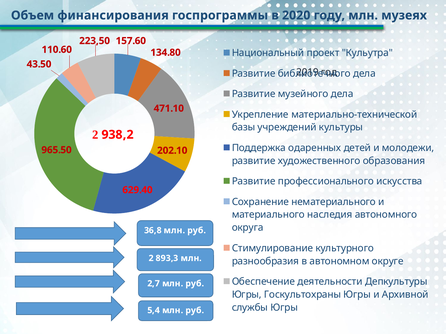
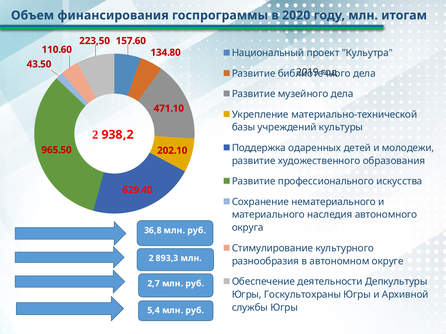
музеях: музеях -> итогам
